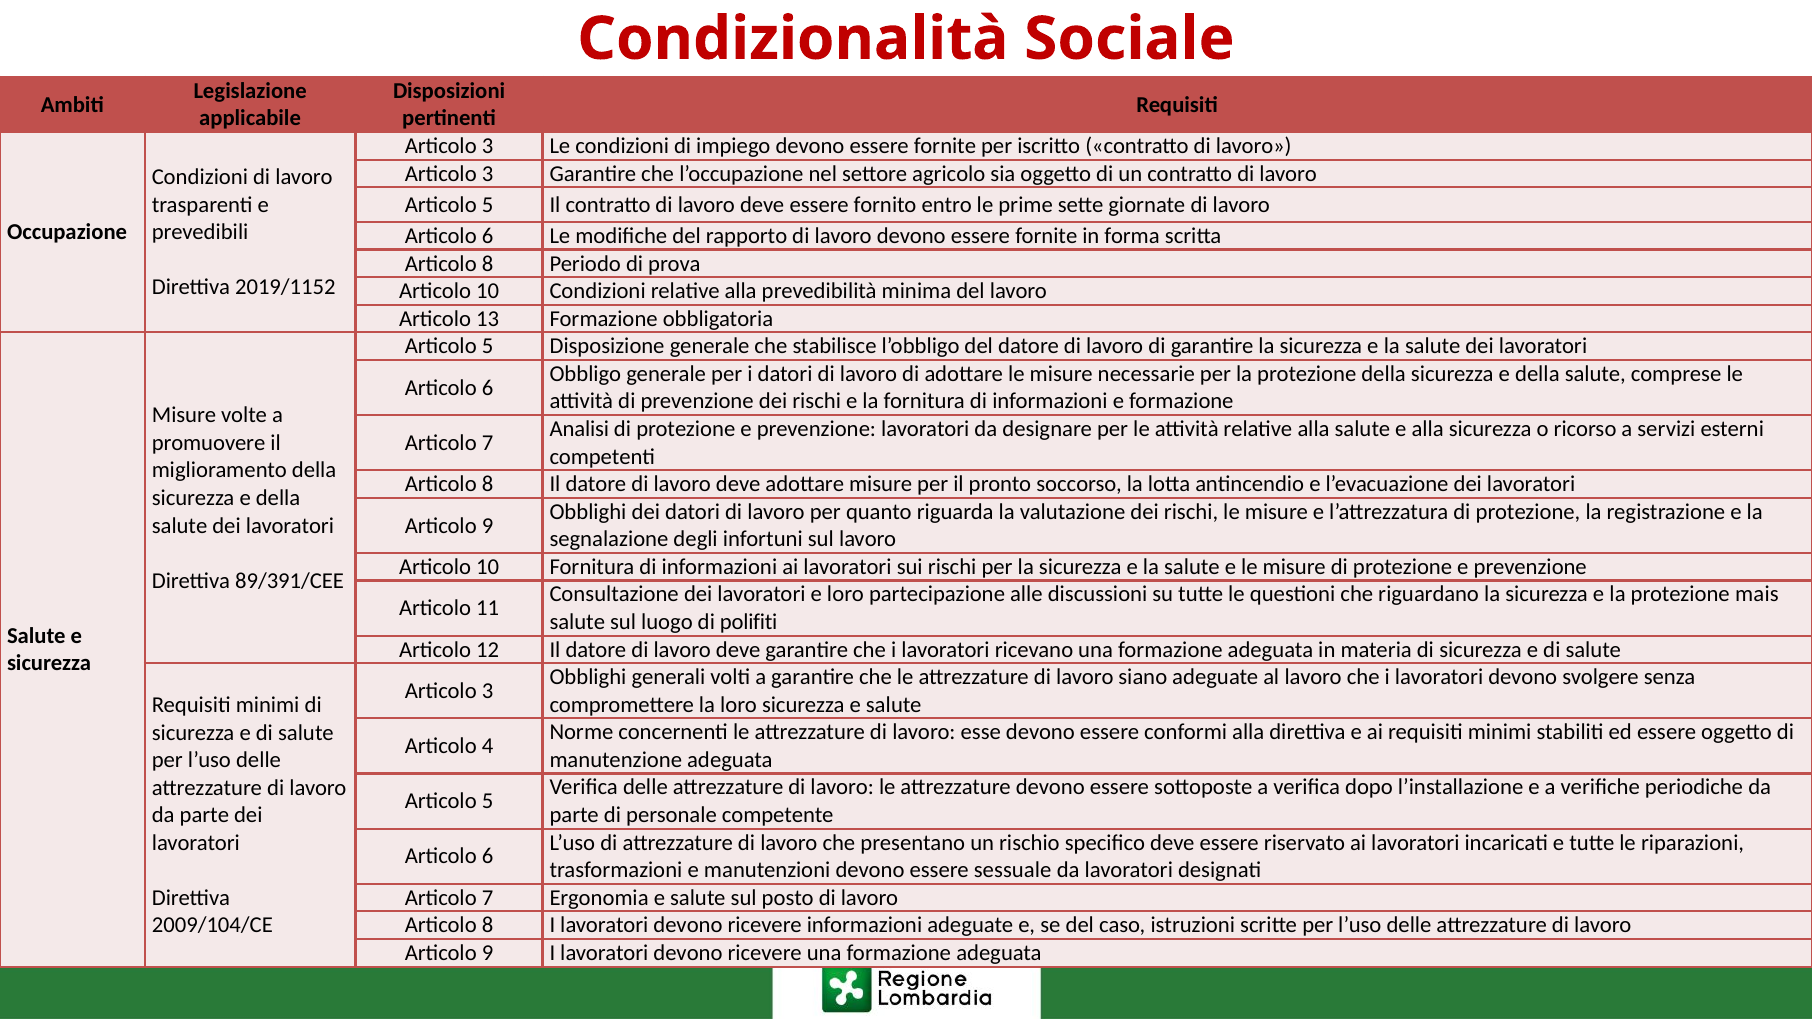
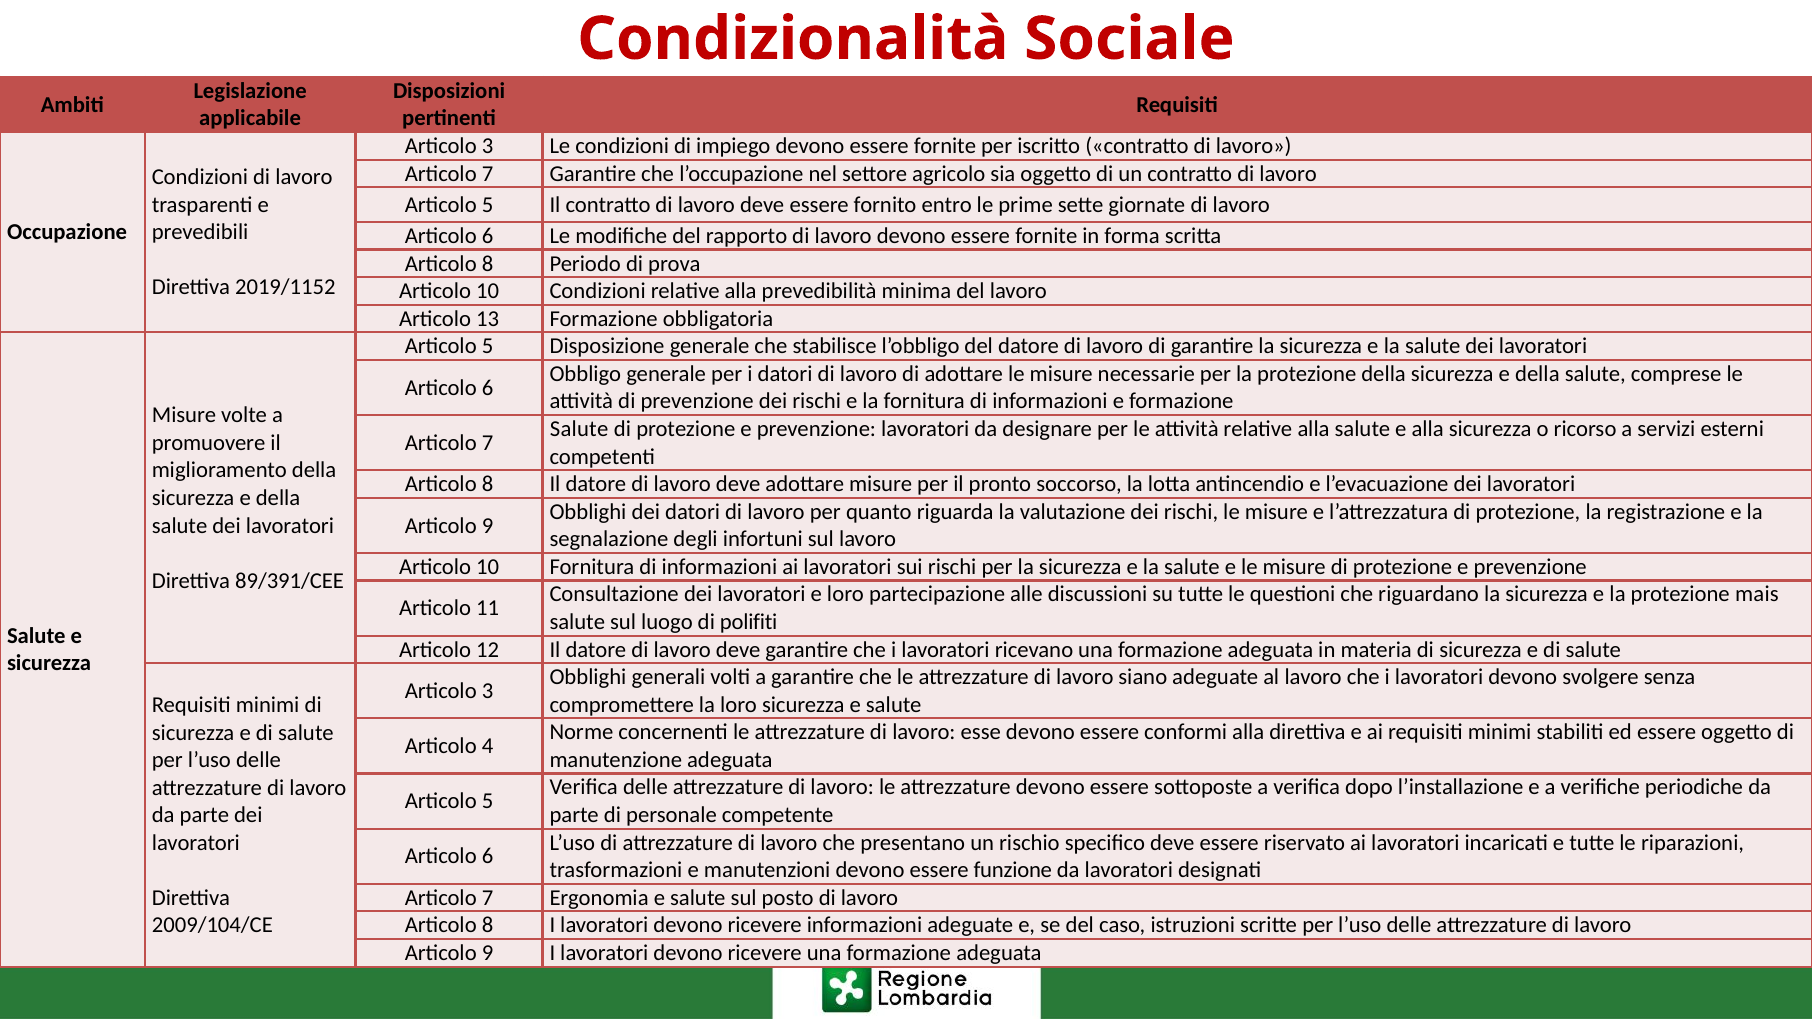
3 at (488, 174): 3 -> 7
Analisi at (579, 429): Analisi -> Salute
sessuale: sessuale -> funzione
